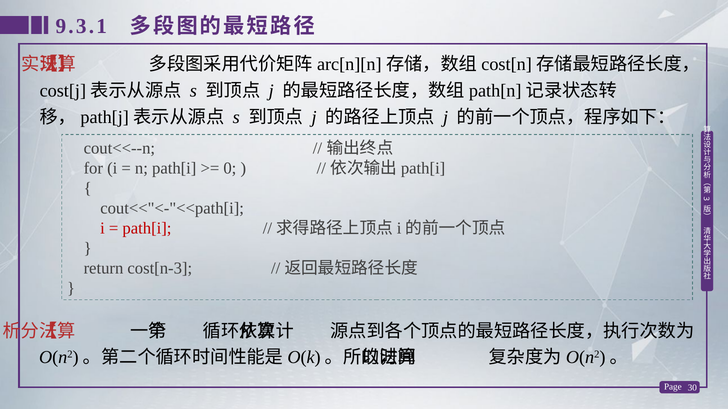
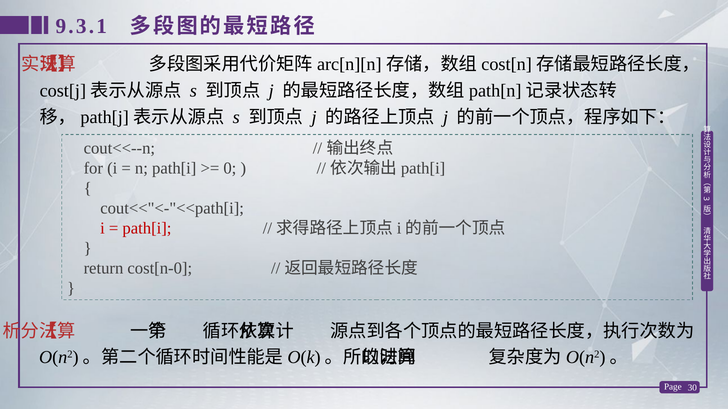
cost[n-3: cost[n-3 -> cost[n-0
